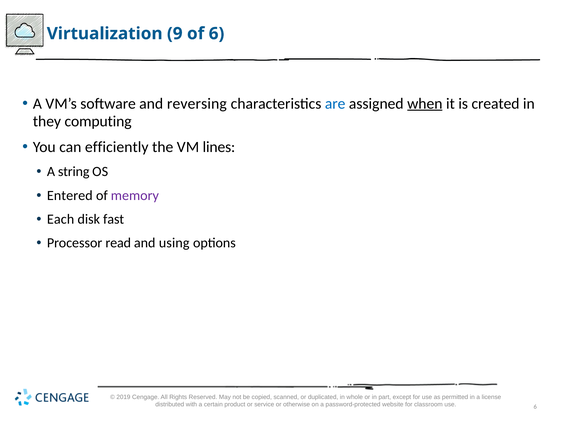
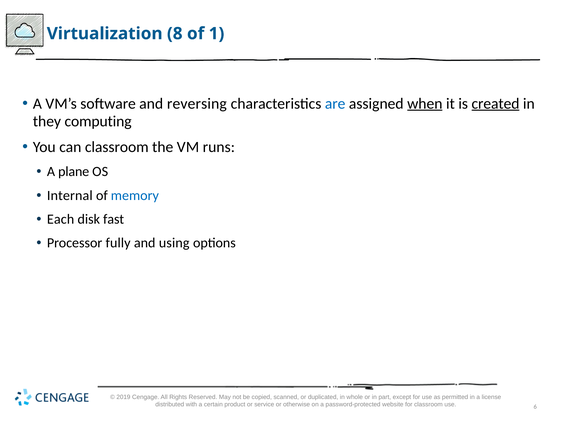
9: 9 -> 8
of 6: 6 -> 1
created underline: none -> present
can efficiently: efficiently -> classroom
lines: lines -> runs
string: string -> plane
Entered: Entered -> Internal
memory colour: purple -> blue
read: read -> fully
